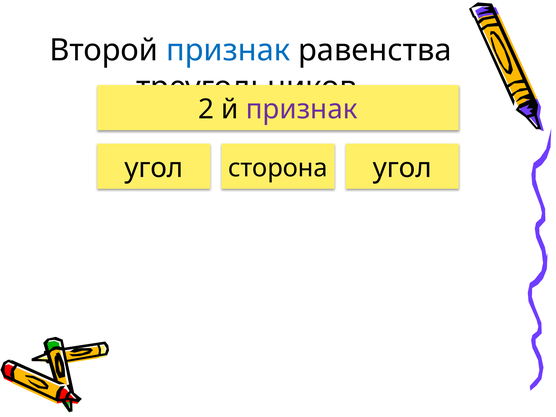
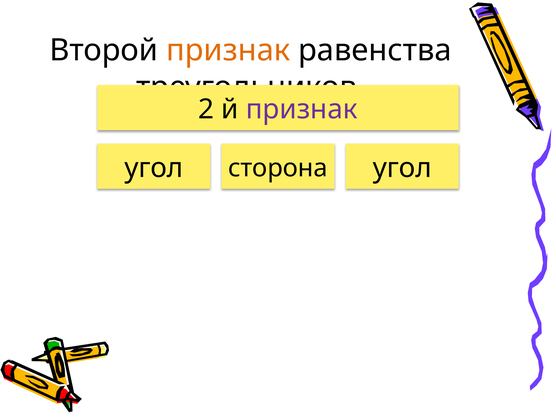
признак at (228, 50) colour: blue -> orange
